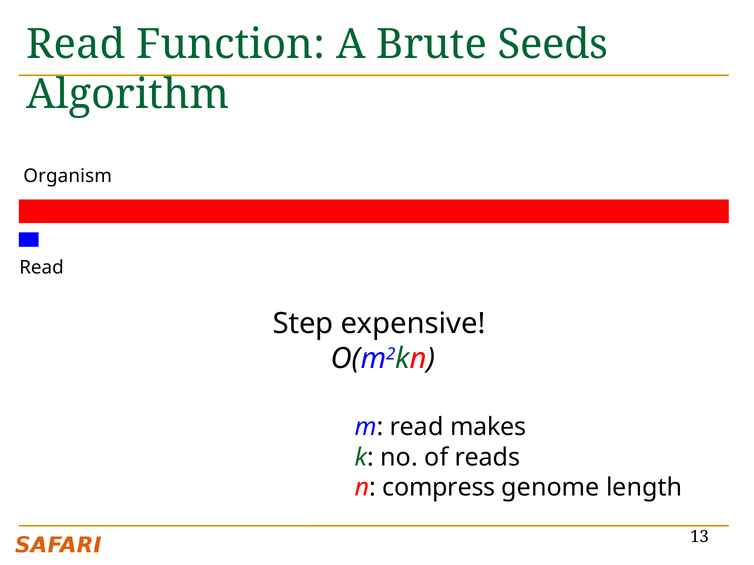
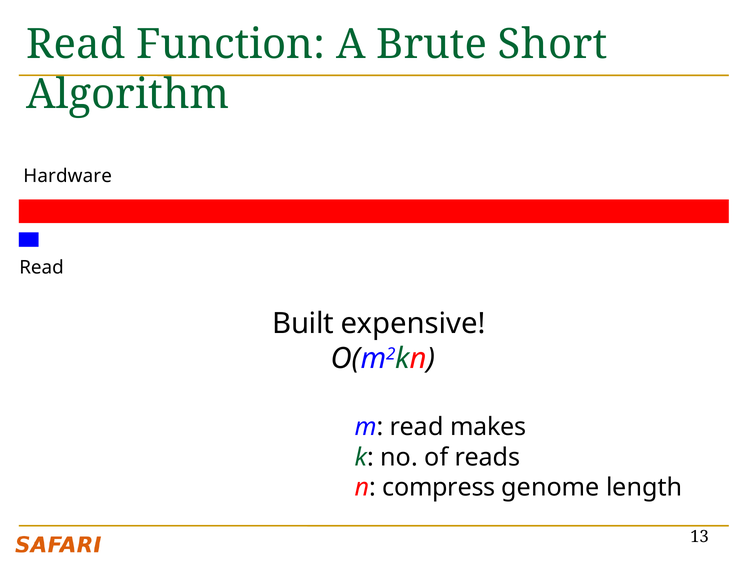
Seeds: Seeds -> Short
Organism: Organism -> Hardware
Step: Step -> Built
